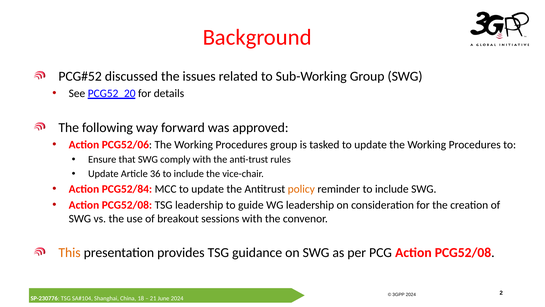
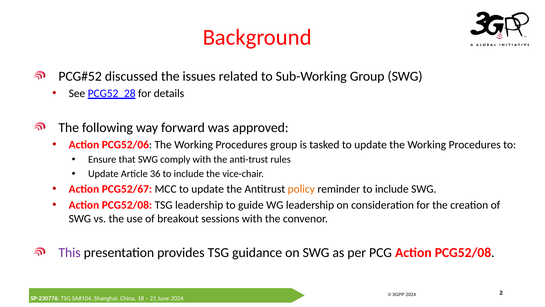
PCG52_20: PCG52_20 -> PCG52_28
PCG52/84: PCG52/84 -> PCG52/67
This colour: orange -> purple
